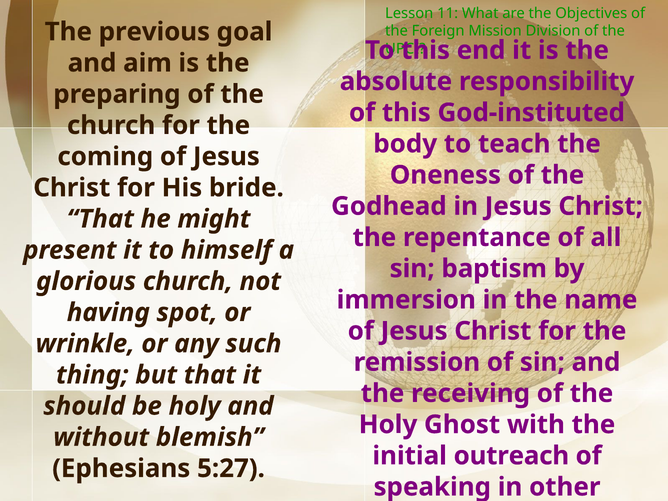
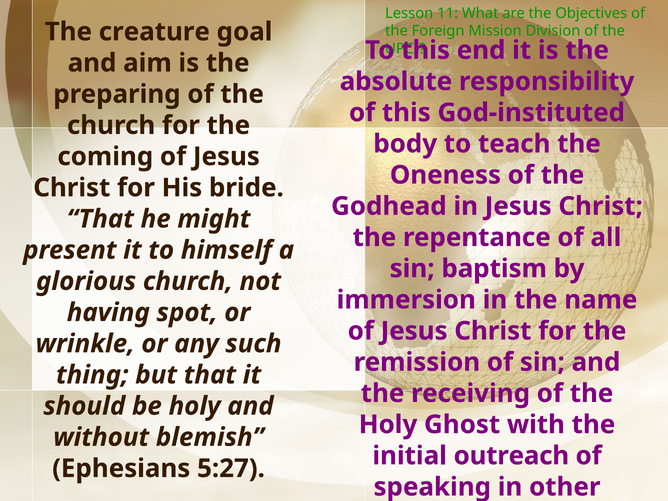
previous: previous -> creature
